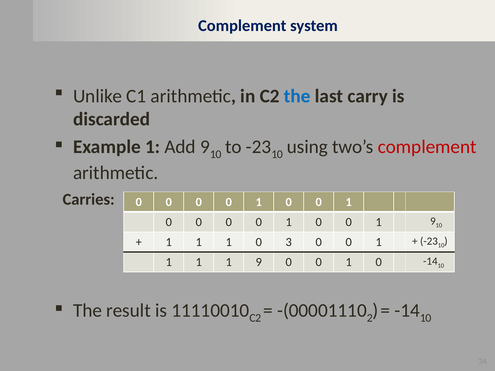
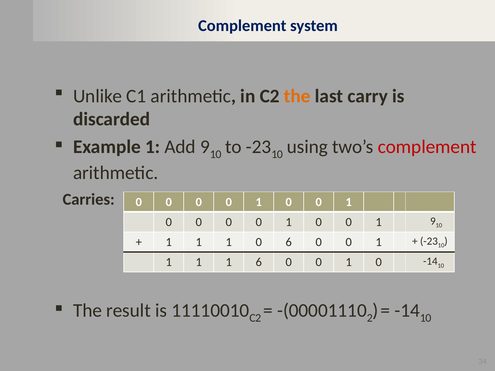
the at (297, 96) colour: blue -> orange
0 3: 3 -> 6
1 1 9: 9 -> 6
